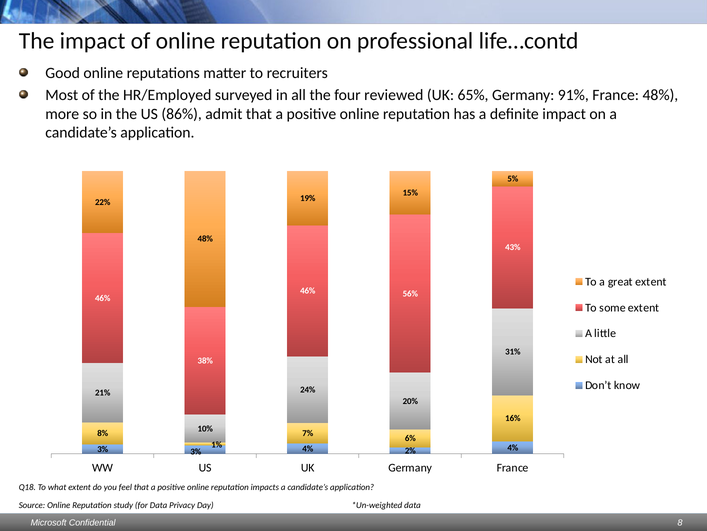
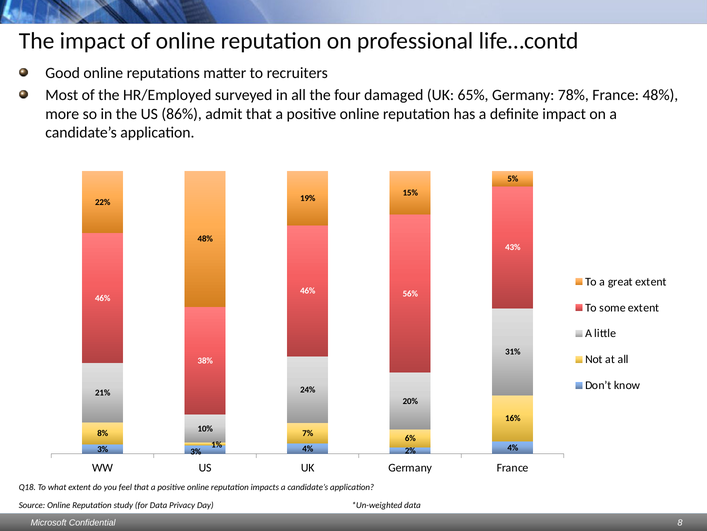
reviewed: reviewed -> damaged
91%: 91% -> 78%
